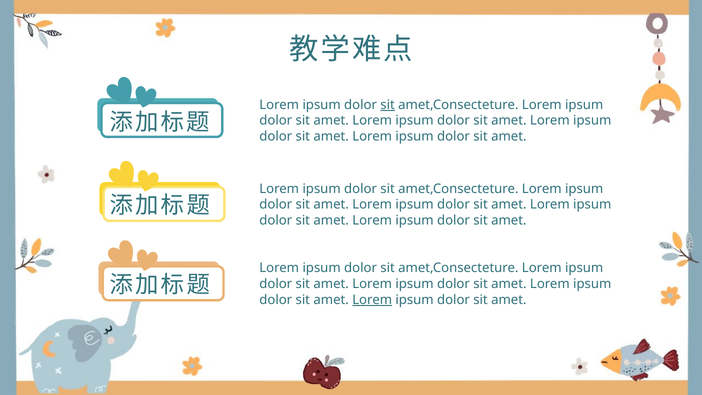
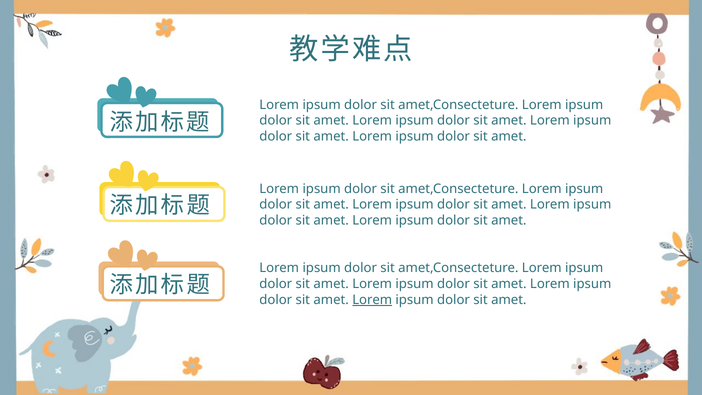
sit at (388, 105) underline: present -> none
